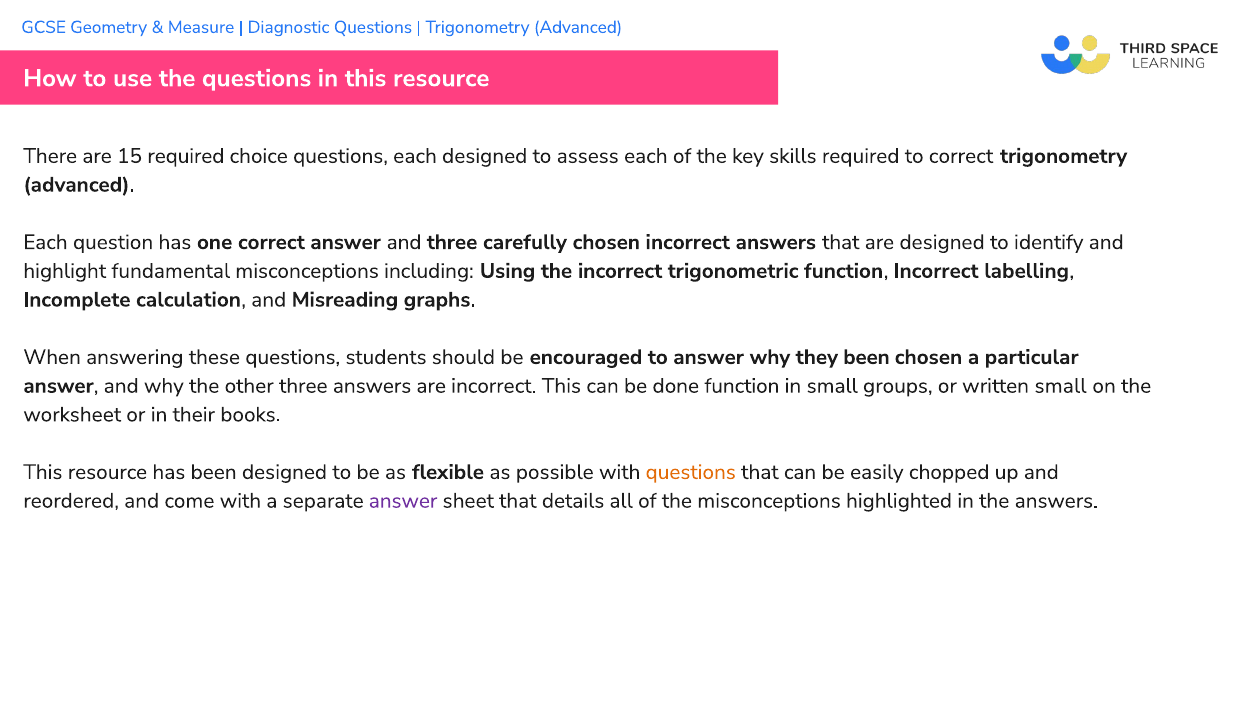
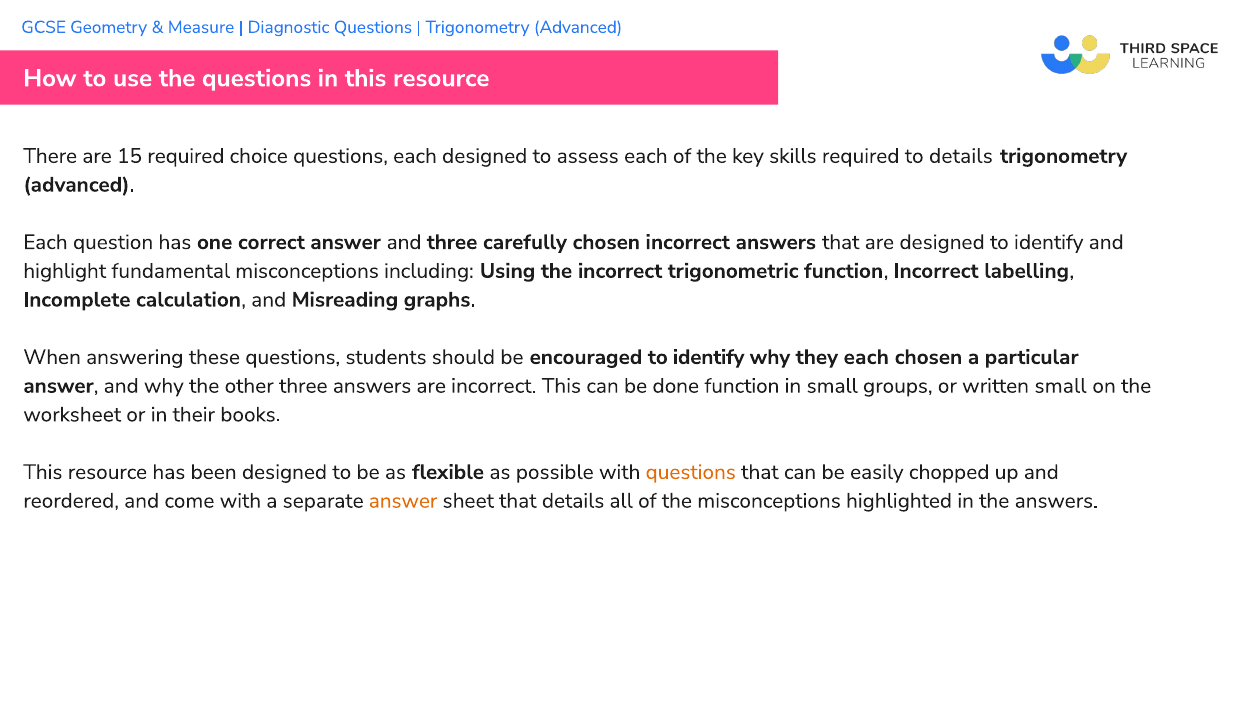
to correct: correct -> details
encouraged to answer: answer -> identify
they been: been -> each
answer at (403, 501) colour: purple -> orange
